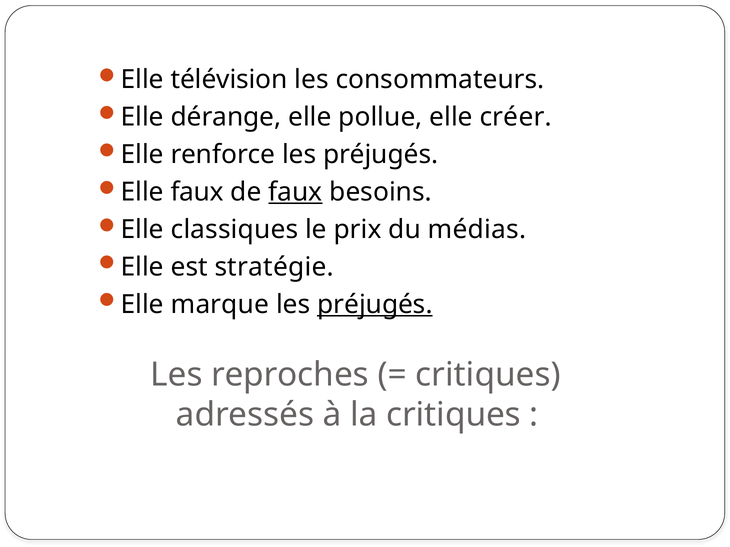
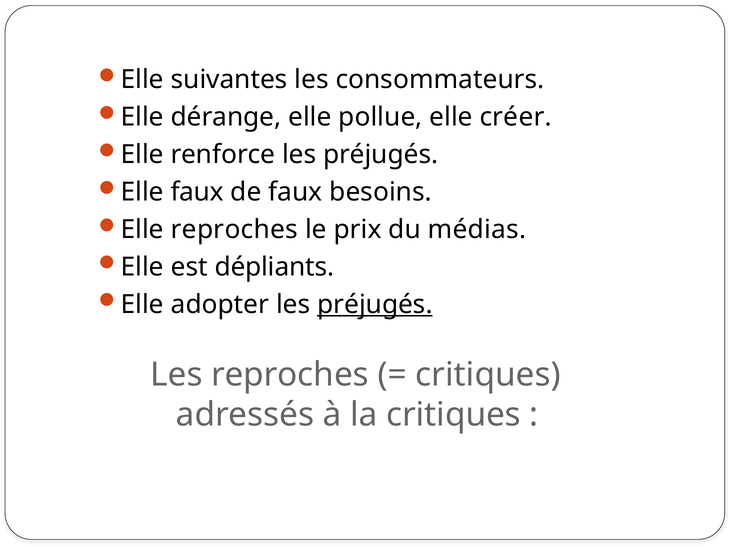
télévision: télévision -> suivantes
faux at (295, 192) underline: present -> none
Elle classiques: classiques -> reproches
stratégie: stratégie -> dépliants
marque: marque -> adopter
